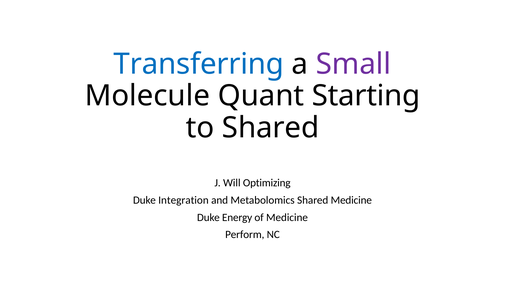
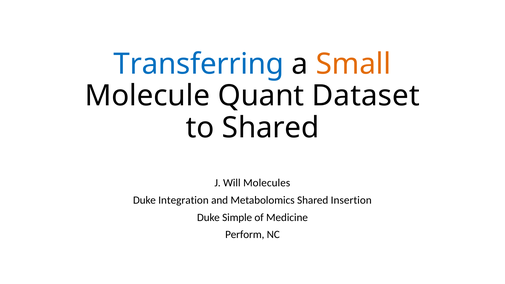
Small colour: purple -> orange
Starting: Starting -> Dataset
Optimizing: Optimizing -> Molecules
Shared Medicine: Medicine -> Insertion
Energy: Energy -> Simple
